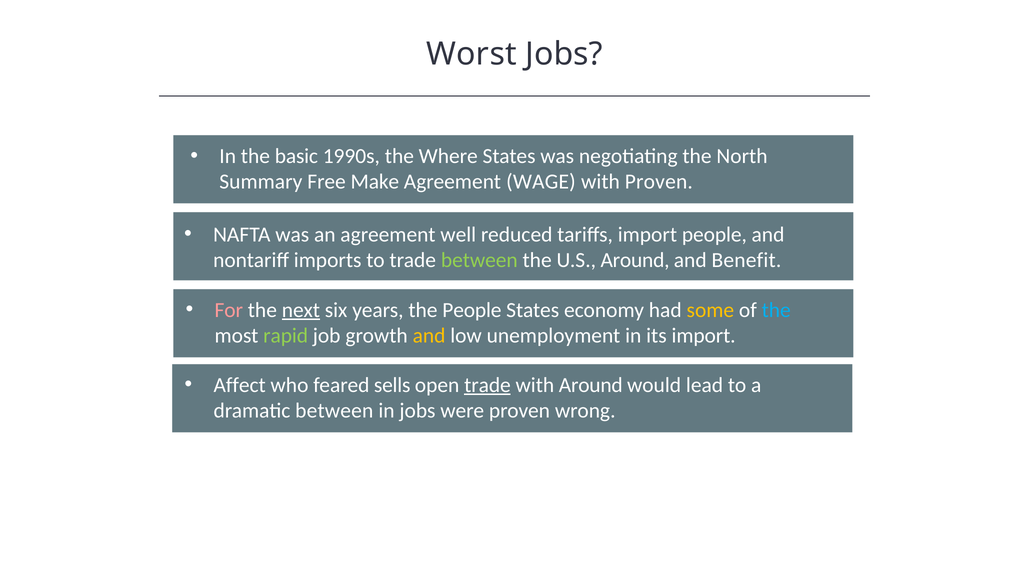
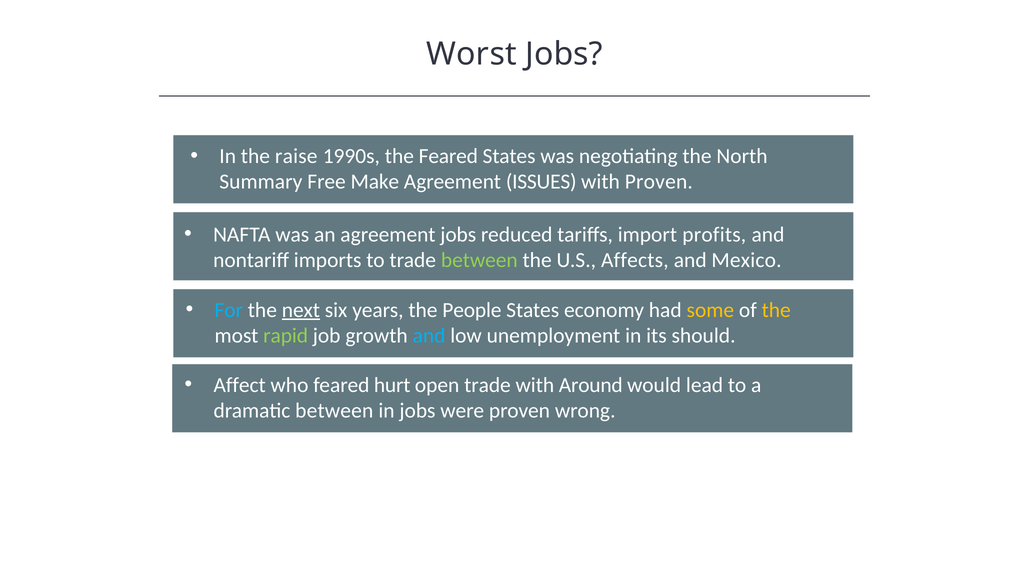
basic: basic -> raise
the Where: Where -> Feared
WAGE: WAGE -> ISSUES
agreement well: well -> jobs
import people: people -> profits
U.S Around: Around -> Affects
Benefit: Benefit -> Mexico
For colour: pink -> light blue
the at (776, 310) colour: light blue -> yellow
and at (429, 336) colour: yellow -> light blue
its import: import -> should
sells: sells -> hurt
trade at (487, 385) underline: present -> none
